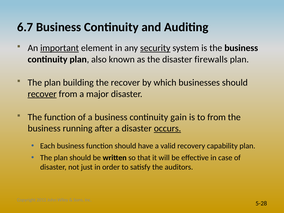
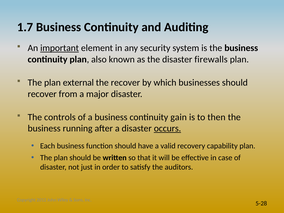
6.7: 6.7 -> 1.7
security underline: present -> none
building: building -> external
recover at (42, 94) underline: present -> none
The function: function -> controls
to from: from -> then
